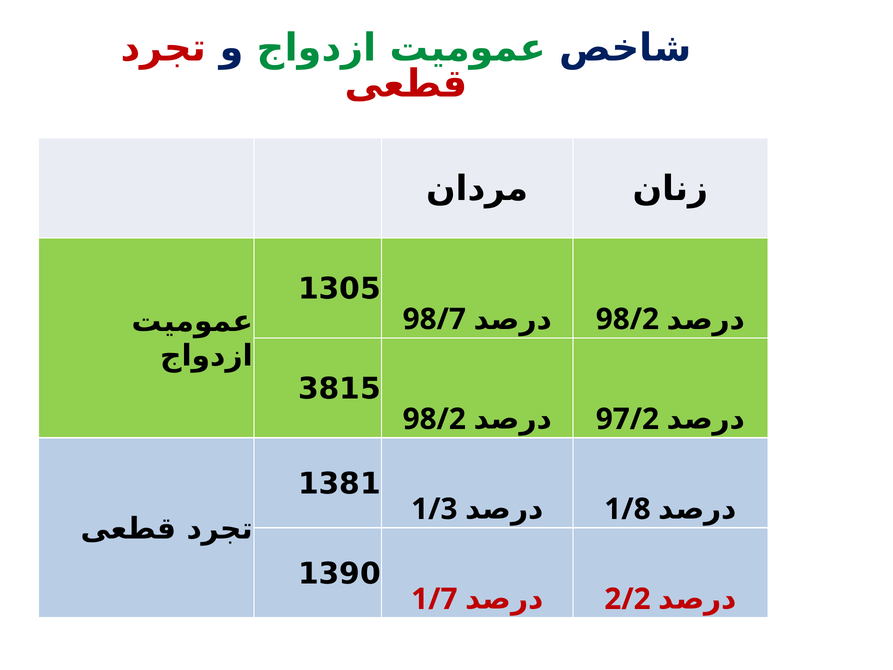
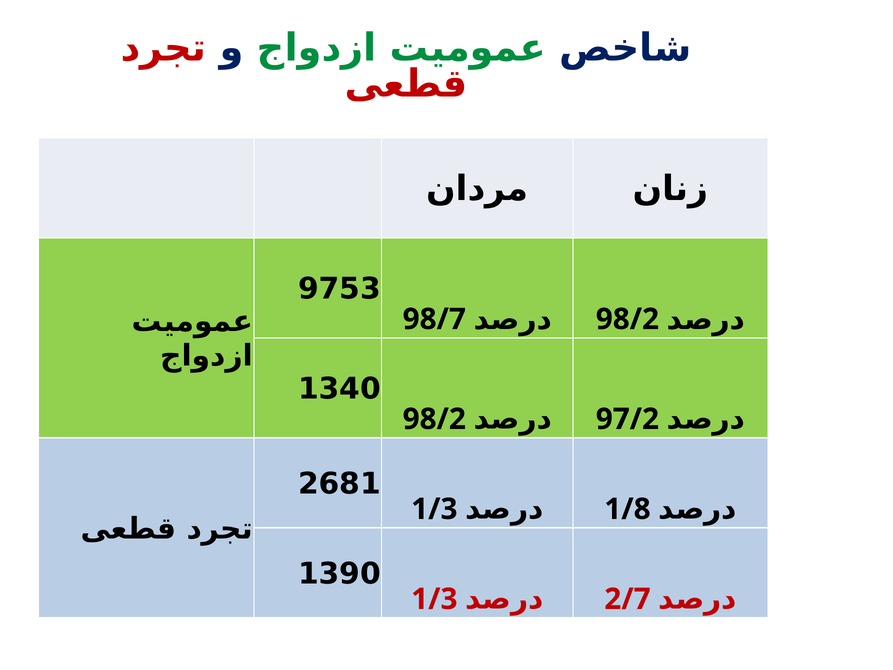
1305: 1305 -> 9753
3815: 3815 -> 1340
1381: 1381 -> 2681
1/7 at (434, 599): 1/7 -> 1/3
2/2: 2/2 -> 2/7
